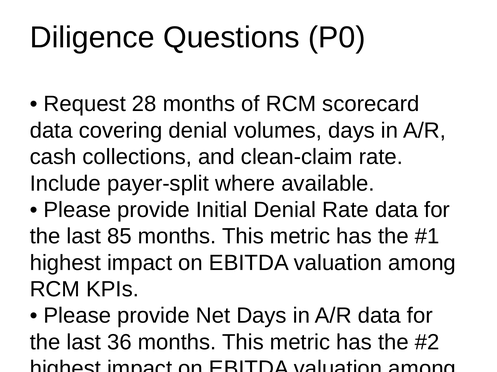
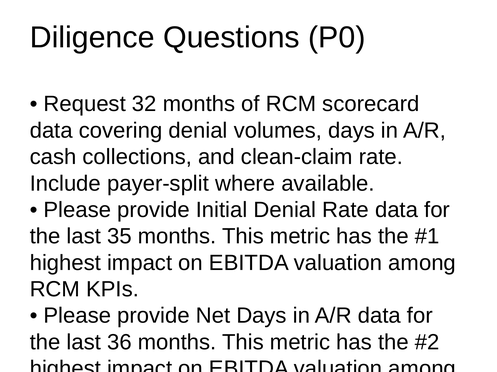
28: 28 -> 32
85: 85 -> 35
